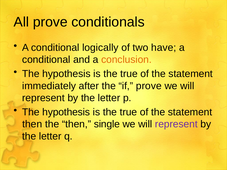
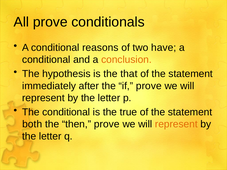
logically: logically -> reasons
true at (129, 74): true -> that
hypothesis at (66, 112): hypothesis -> conditional
then at (32, 124): then -> both
then single: single -> prove
represent at (176, 124) colour: purple -> orange
